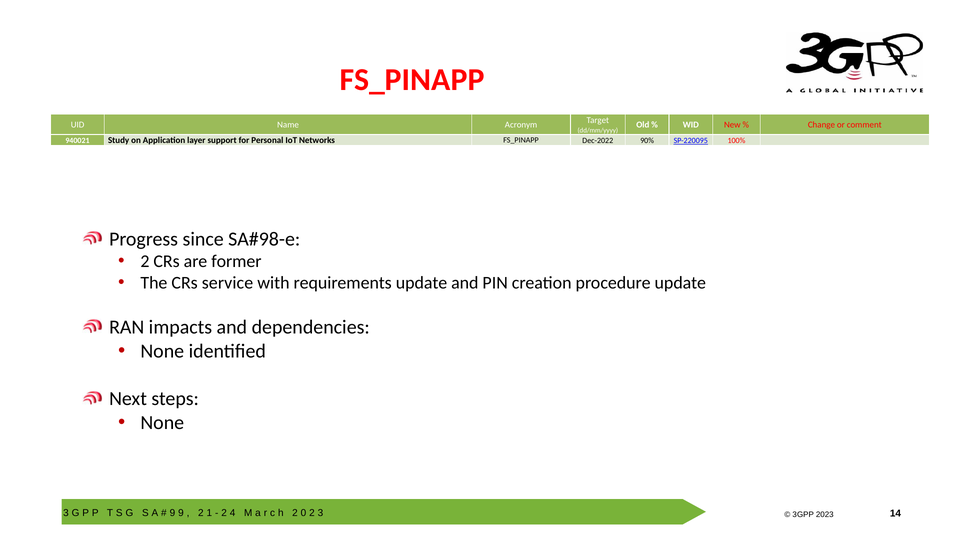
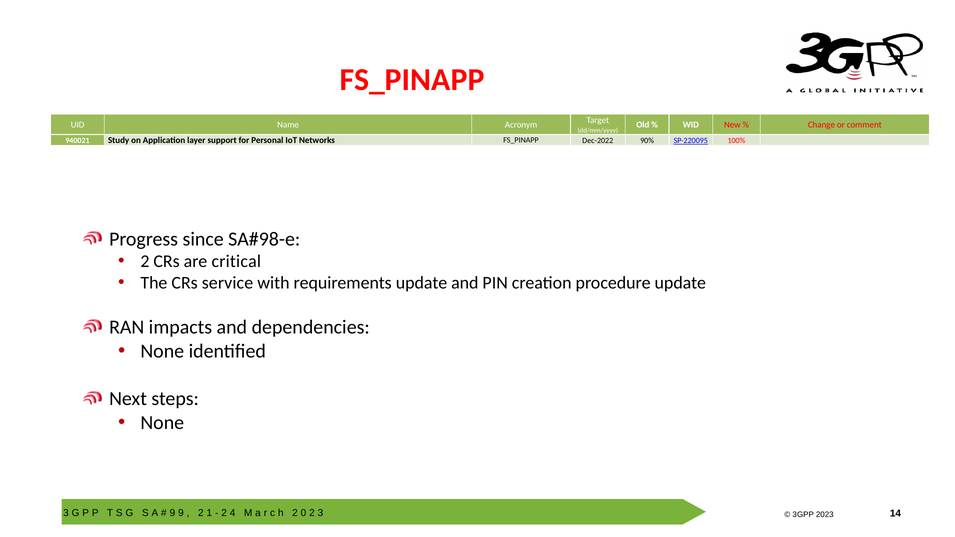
former: former -> critical
